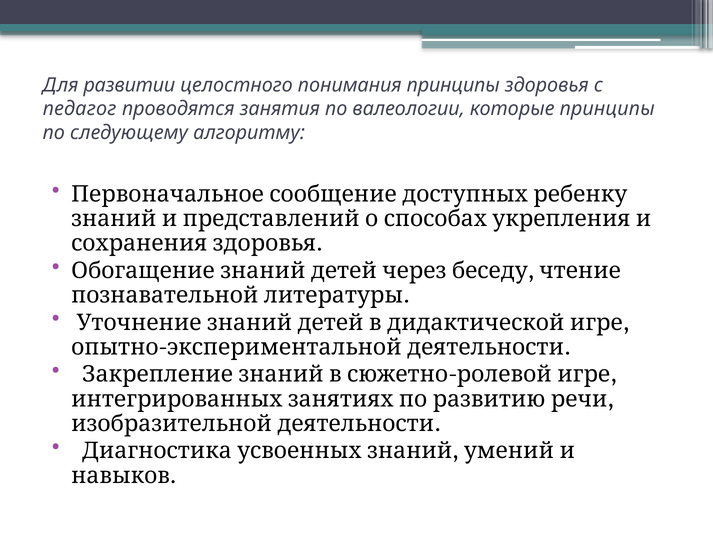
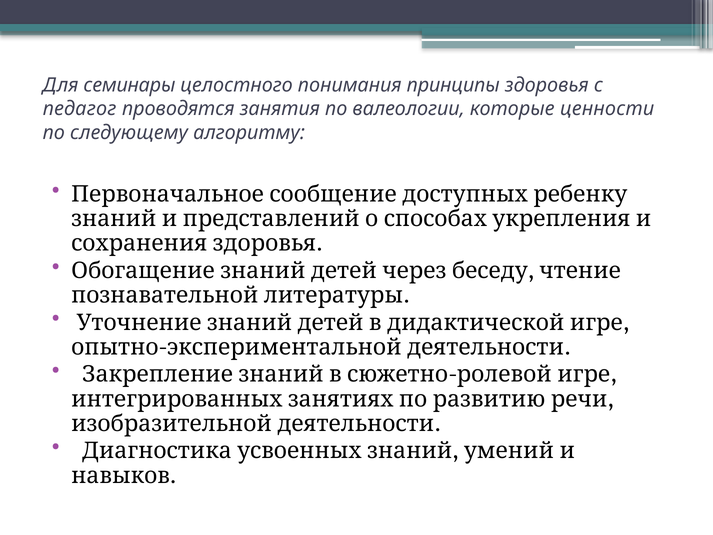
развитии: развитии -> семинары
которые принципы: принципы -> ценности
